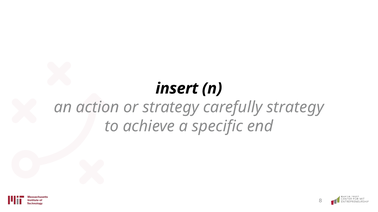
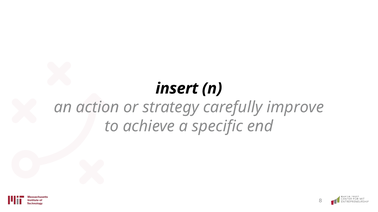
carefully strategy: strategy -> improve
